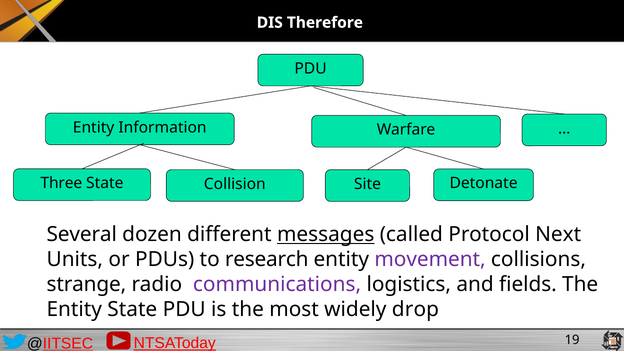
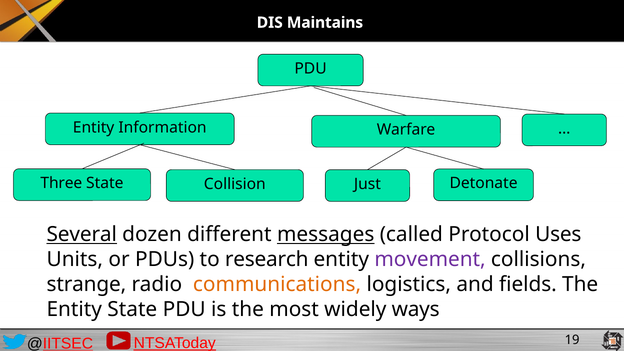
Therefore: Therefore -> Maintains
Site: Site -> Just
Several underline: none -> present
Next: Next -> Uses
communications colour: purple -> orange
drop: drop -> ways
